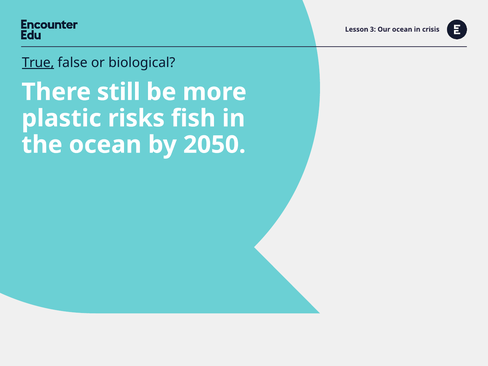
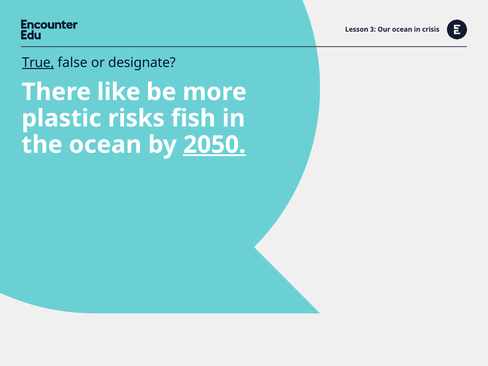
biological: biological -> designate
still: still -> like
2050 underline: none -> present
